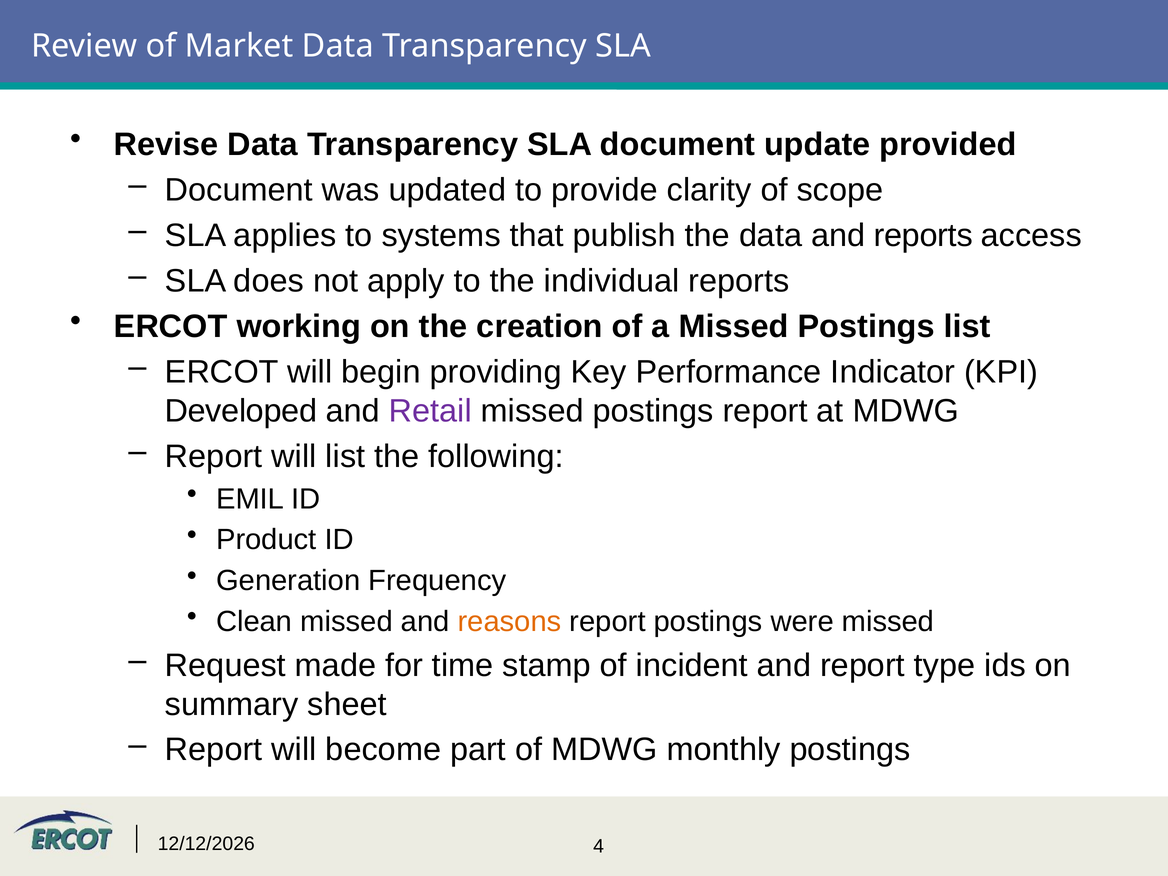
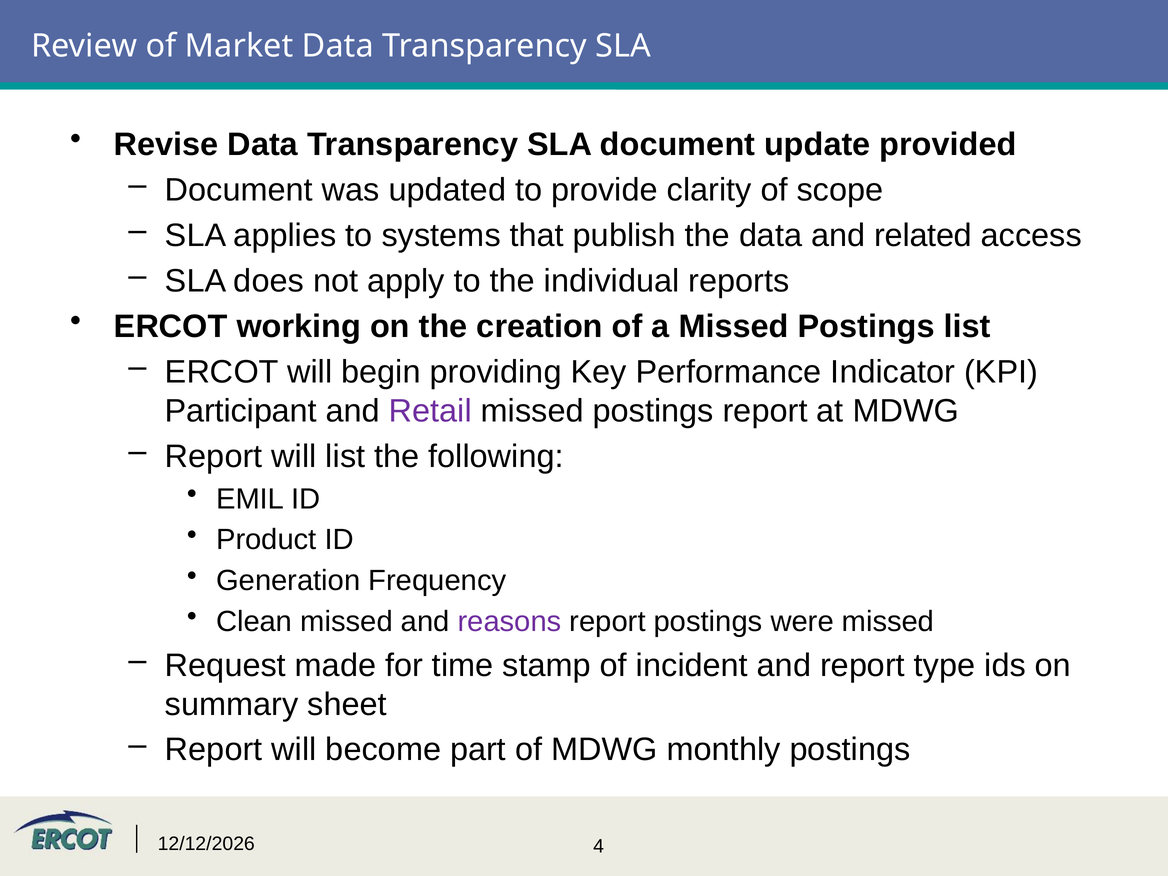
and reports: reports -> related
Developed: Developed -> Participant
reasons colour: orange -> purple
